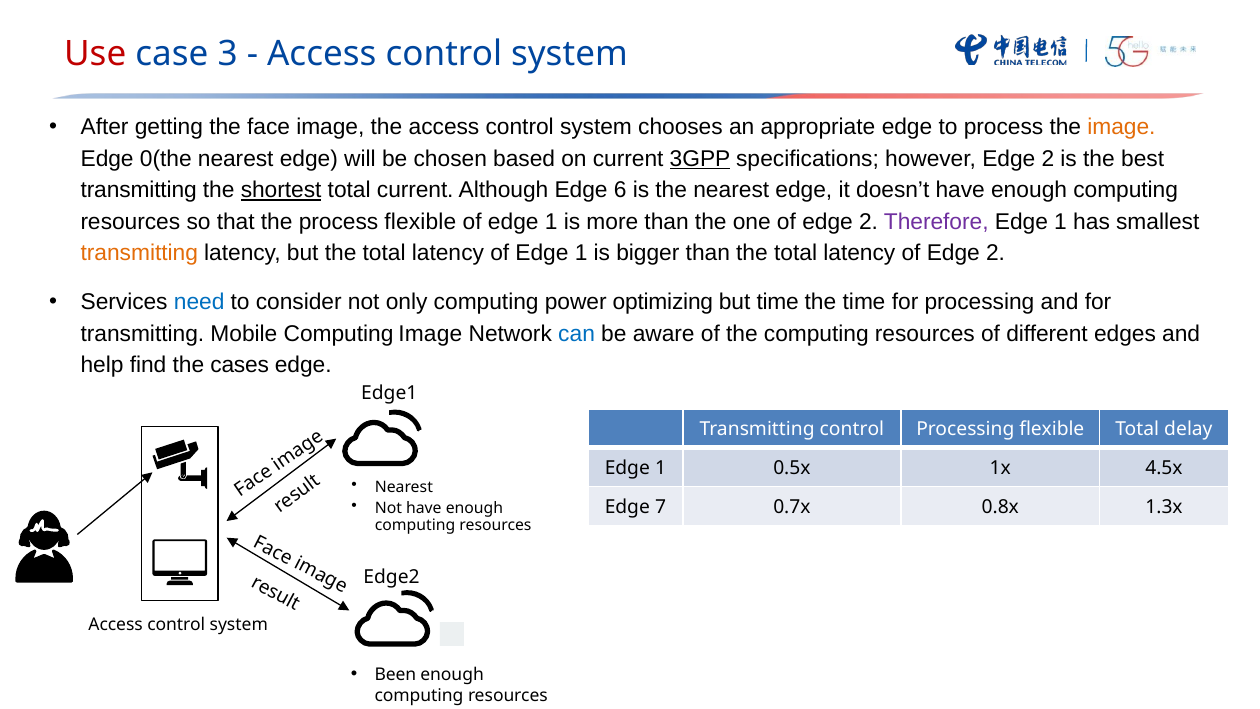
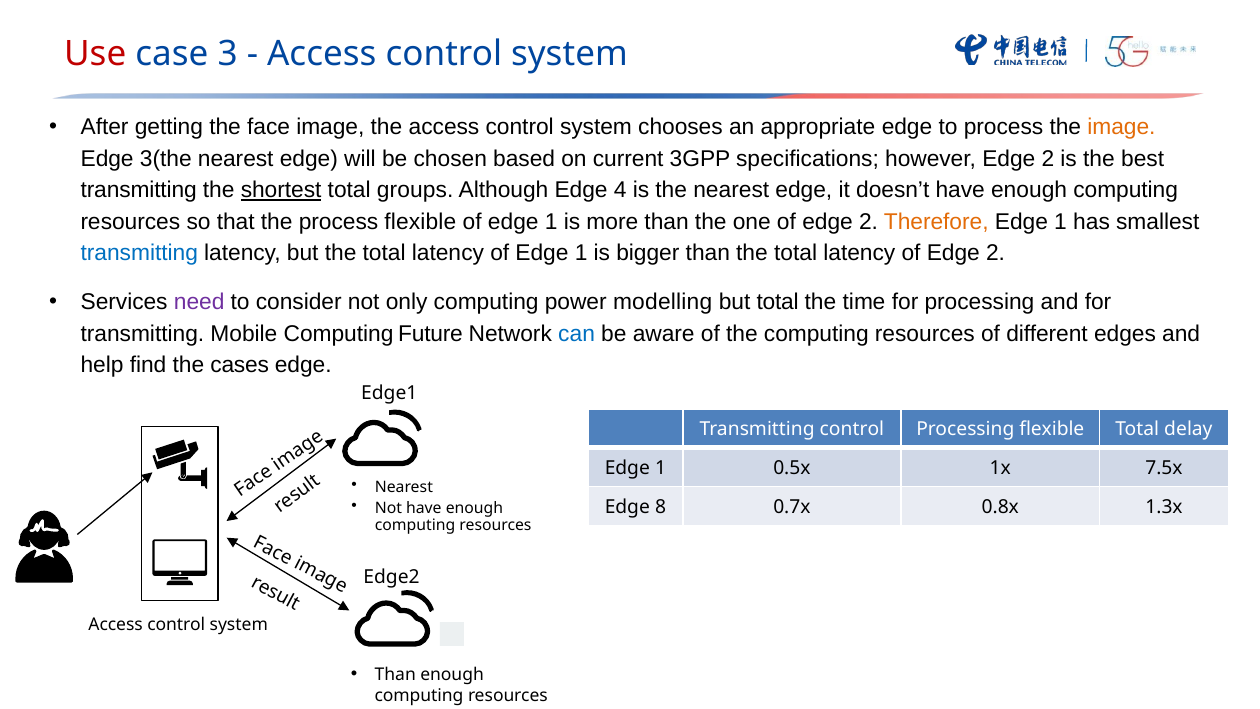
0(the: 0(the -> 3(the
3GPP underline: present -> none
total current: current -> groups
6: 6 -> 4
Therefore colour: purple -> orange
transmitting at (139, 253) colour: orange -> blue
need colour: blue -> purple
optimizing: optimizing -> modelling
but time: time -> total
Computing Image: Image -> Future
4.5x: 4.5x -> 7.5x
7: 7 -> 8
Been at (395, 674): Been -> Than
